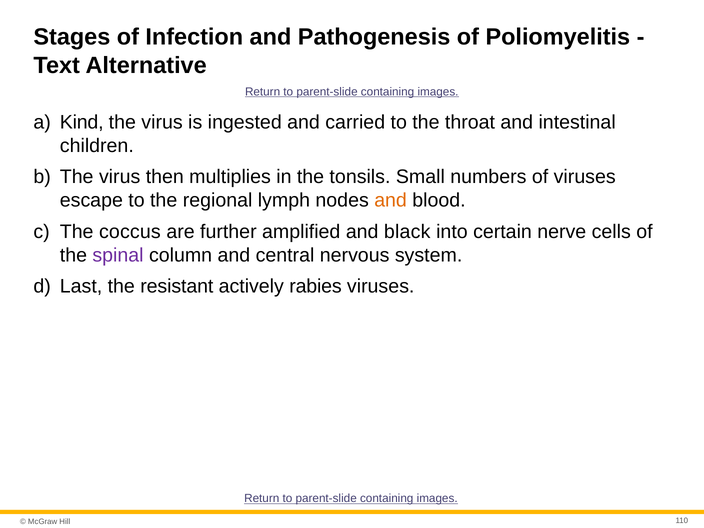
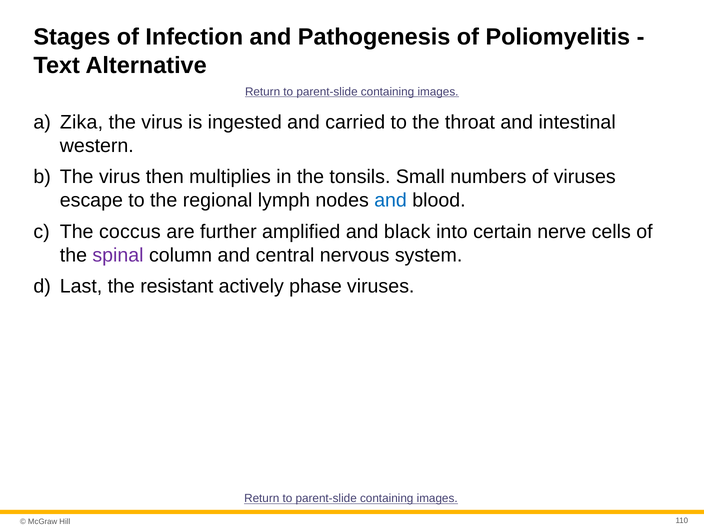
Kind: Kind -> Zika
children: children -> western
and at (391, 200) colour: orange -> blue
rabies: rabies -> phase
